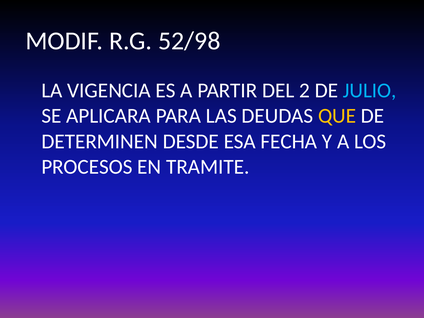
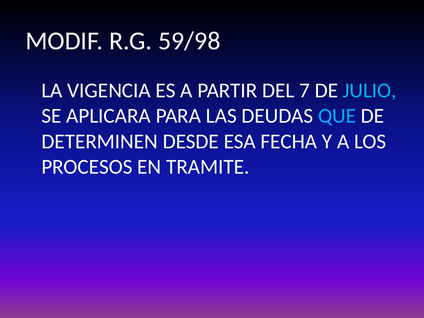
52/98: 52/98 -> 59/98
2: 2 -> 7
QUE colour: yellow -> light blue
